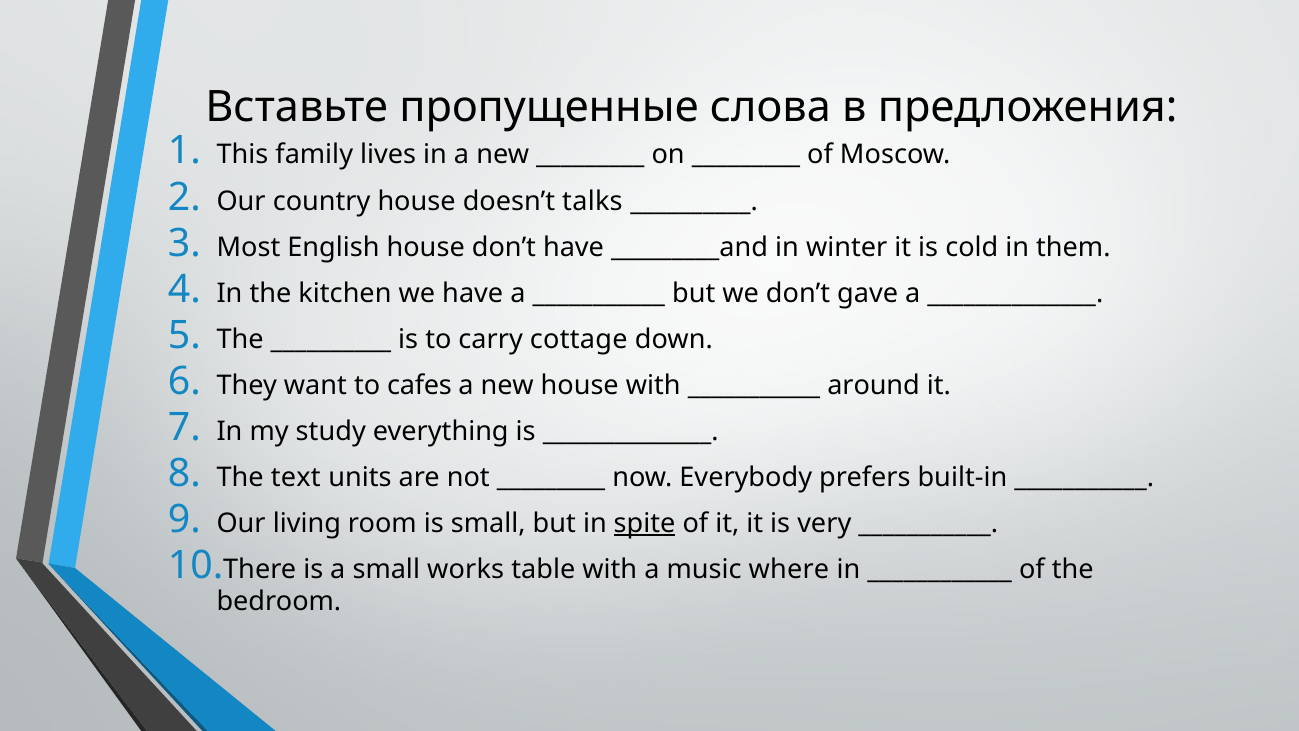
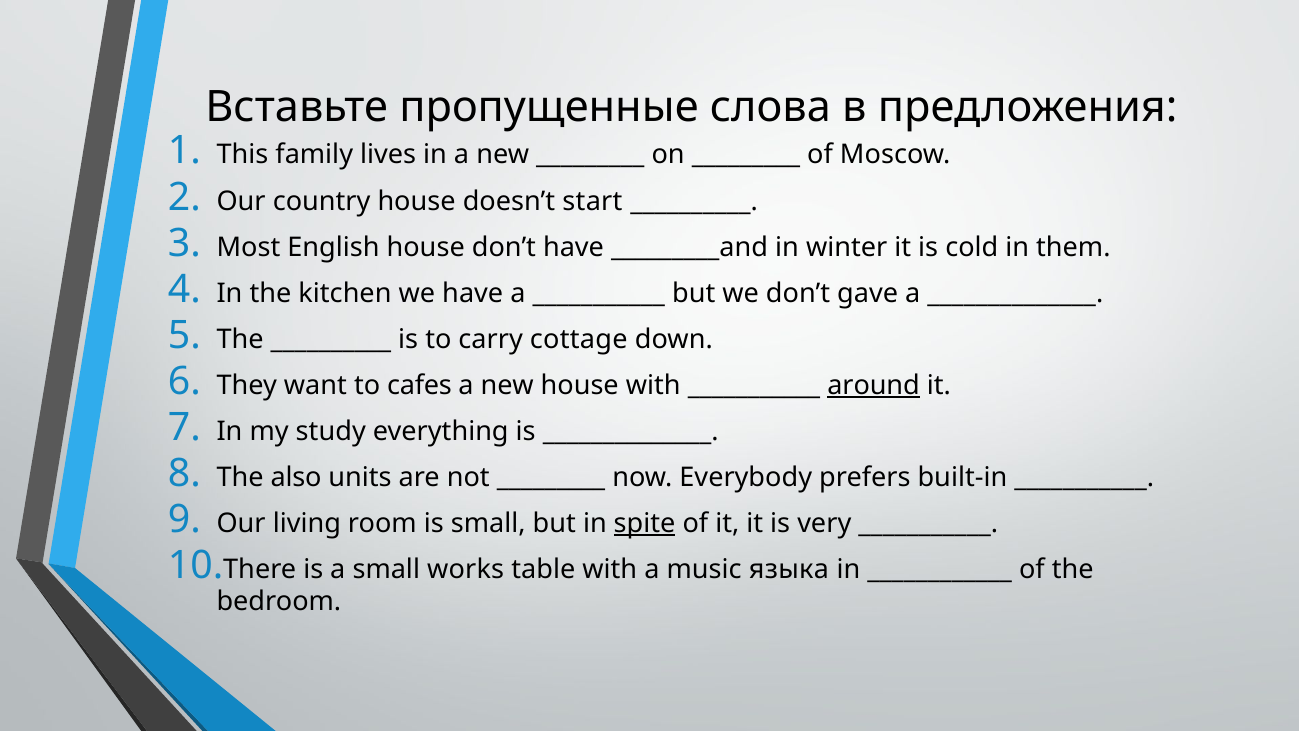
talks: talks -> start
around underline: none -> present
text: text -> also
where: where -> языка
